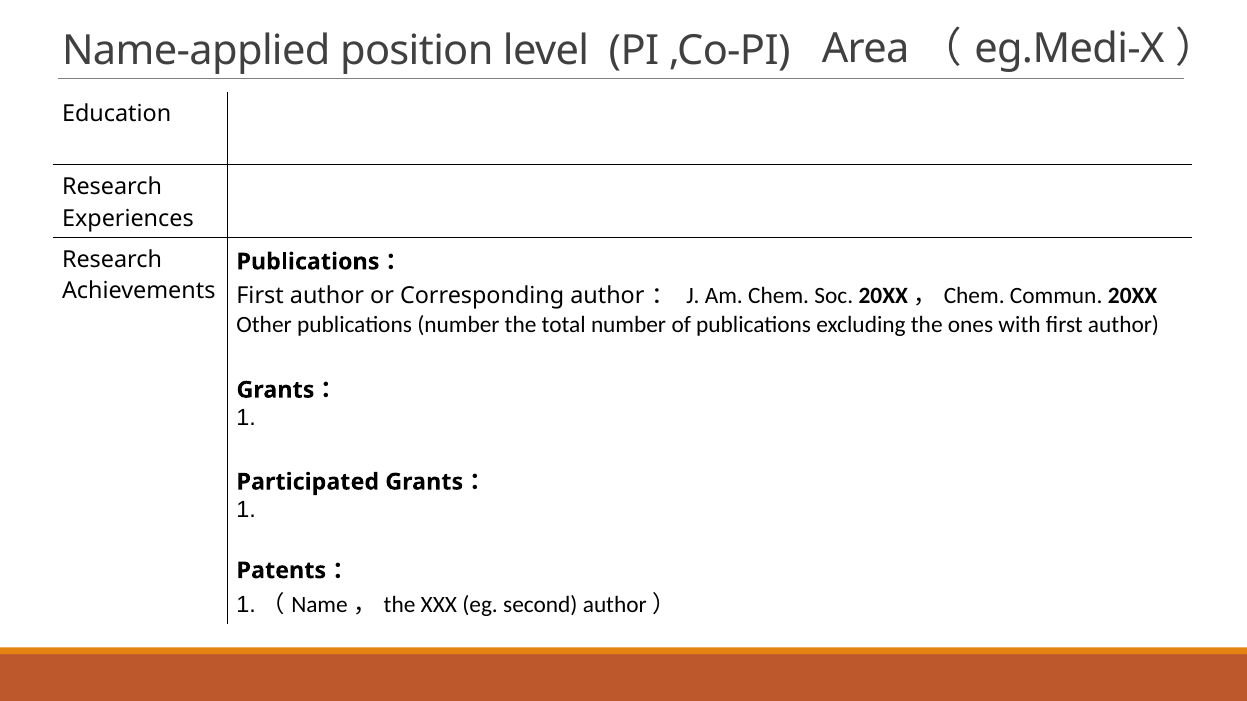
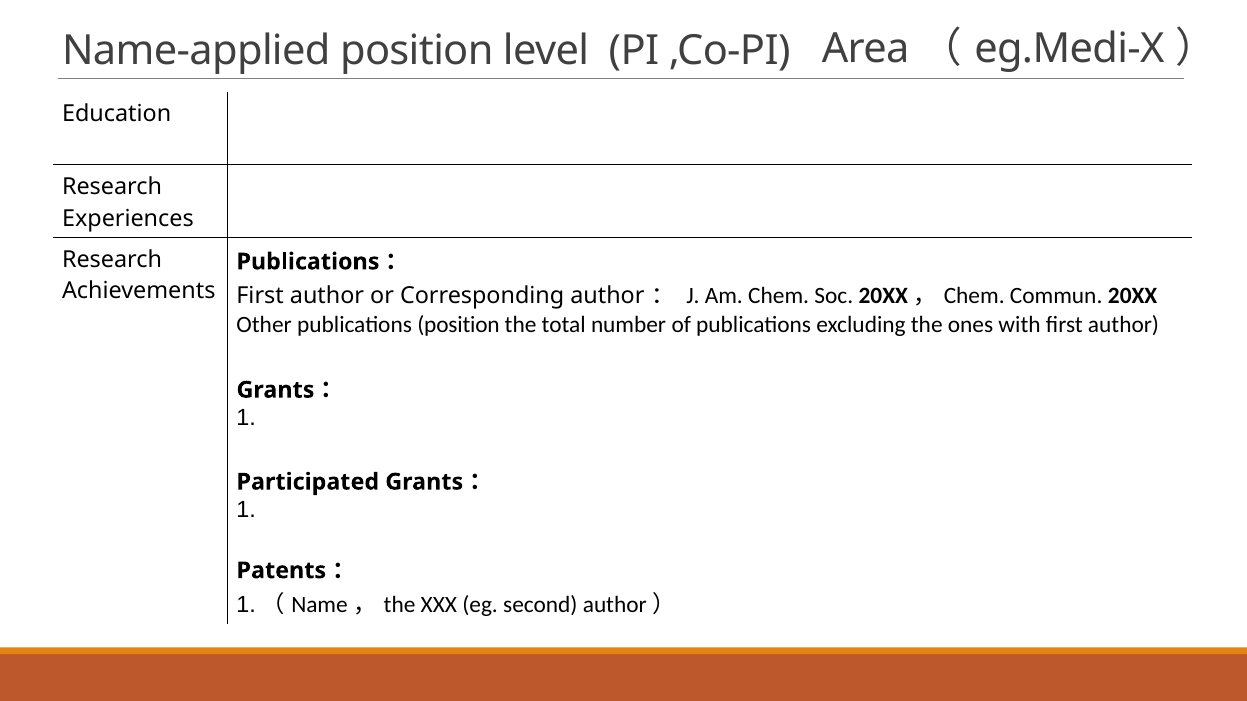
publications number: number -> position
